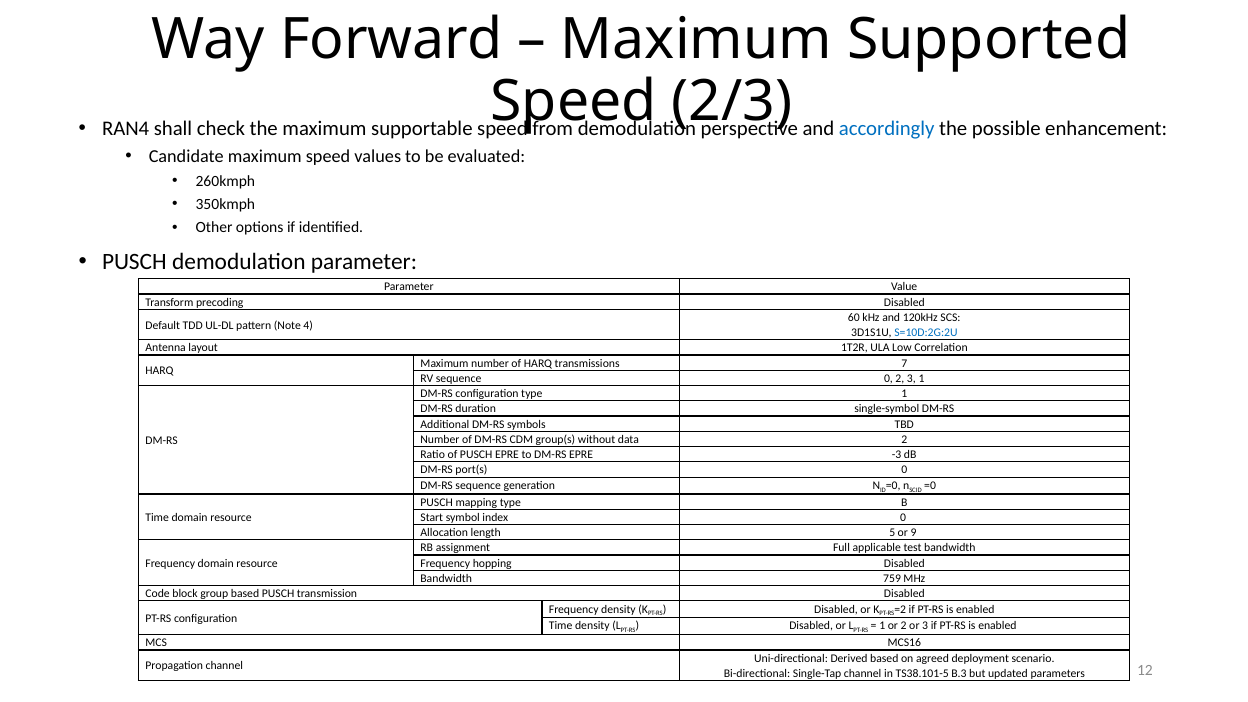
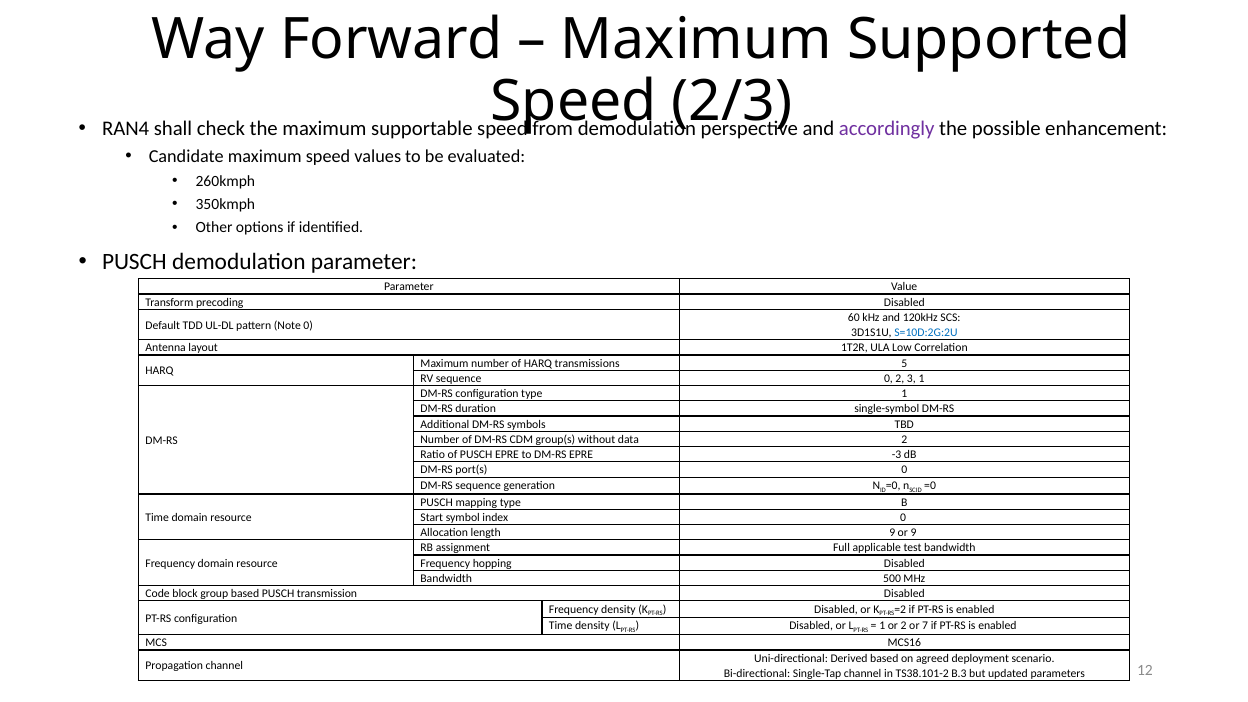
accordingly colour: blue -> purple
Note 4: 4 -> 0
7: 7 -> 5
length 5: 5 -> 9
759: 759 -> 500
or 3: 3 -> 7
TS38.101-5: TS38.101-5 -> TS38.101-2
